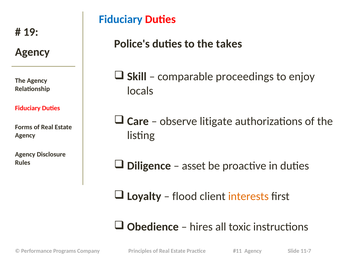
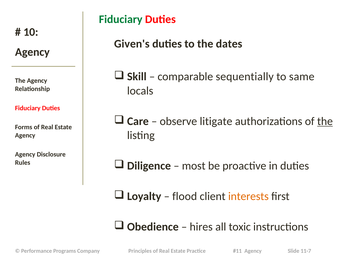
Fiduciary at (121, 19) colour: blue -> green
19: 19 -> 10
Police's: Police's -> Given's
takes: takes -> dates
proceedings: proceedings -> sequentially
enjoy: enjoy -> same
the at (325, 121) underline: none -> present
asset: asset -> most
